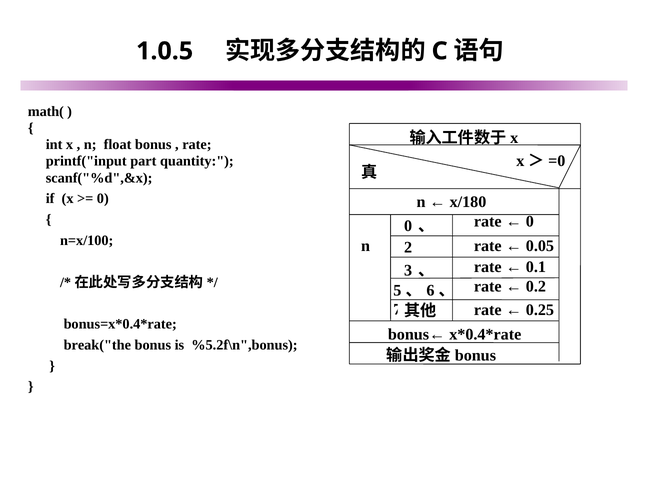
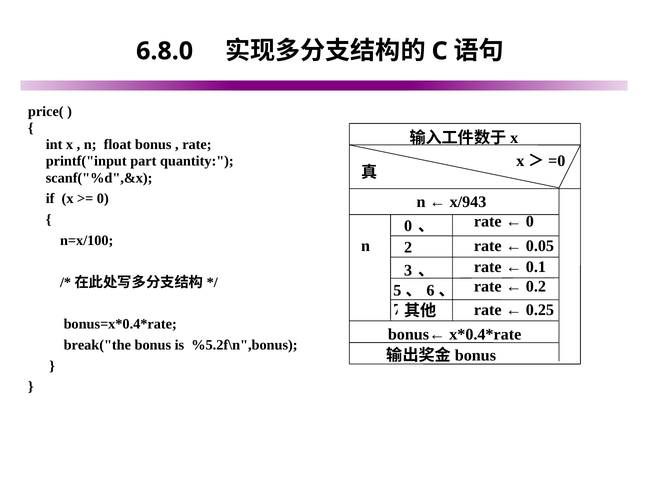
1.0.5: 1.0.5 -> 6.8.0
math(: math( -> price(
x/180: x/180 -> x/943
